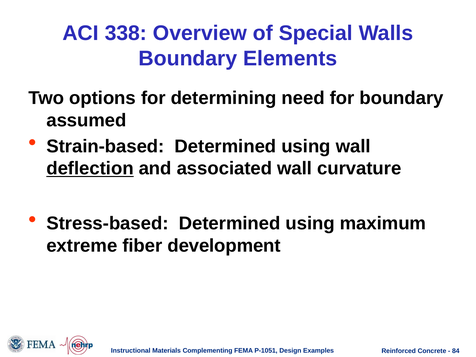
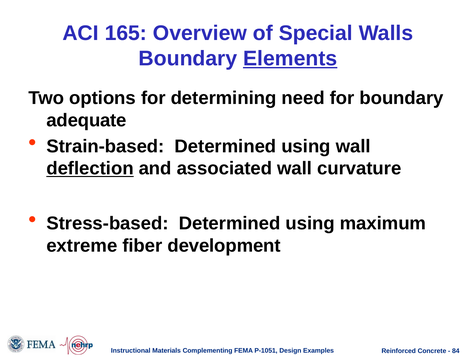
338: 338 -> 165
Elements underline: none -> present
assumed: assumed -> adequate
